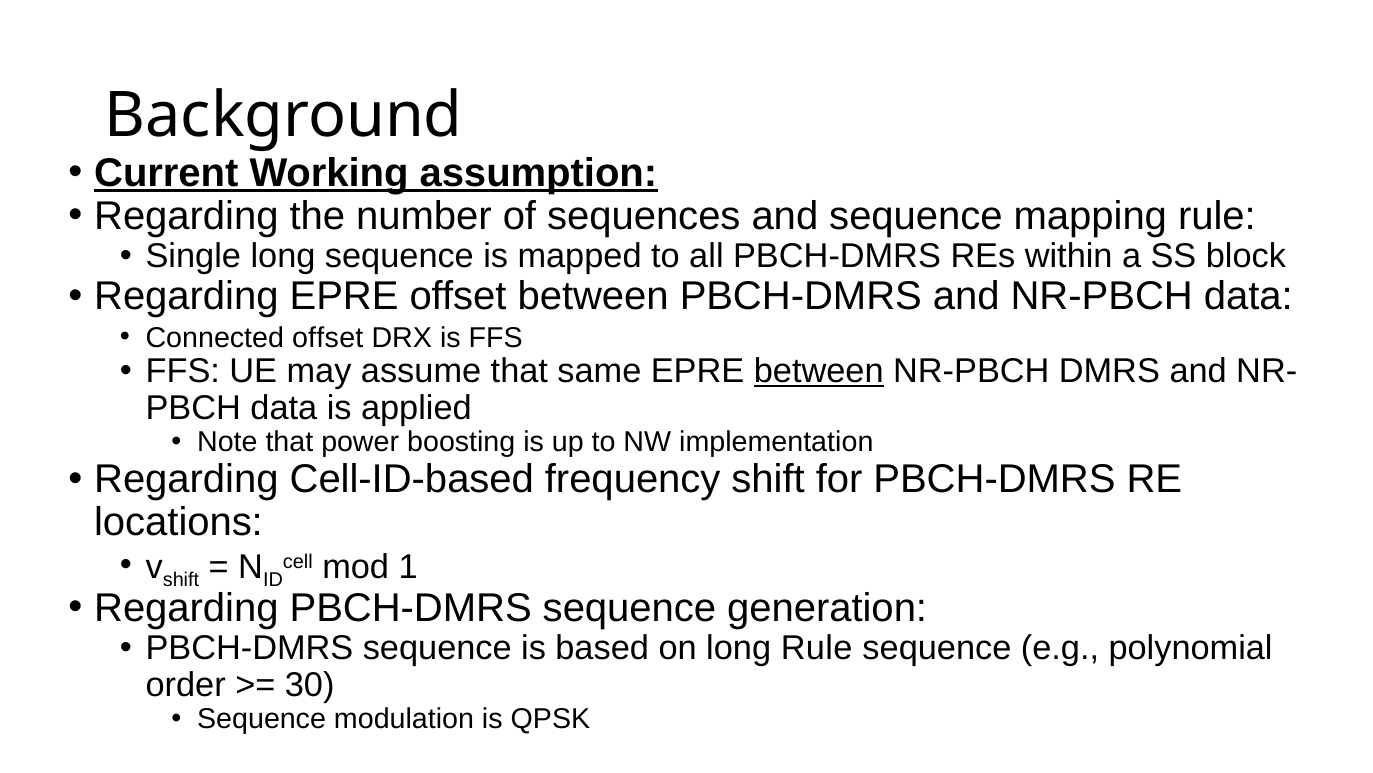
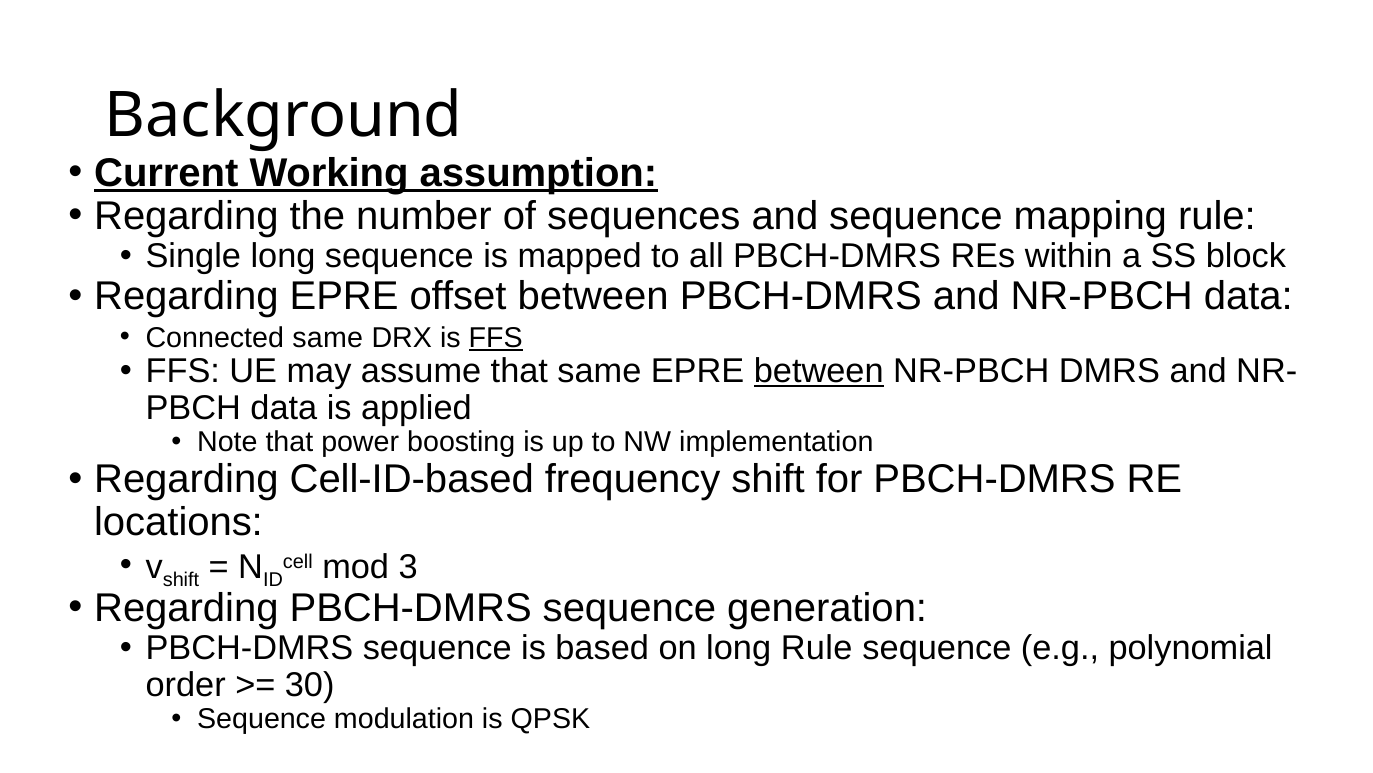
Connected offset: offset -> same
FFS at (496, 337) underline: none -> present
1: 1 -> 3
